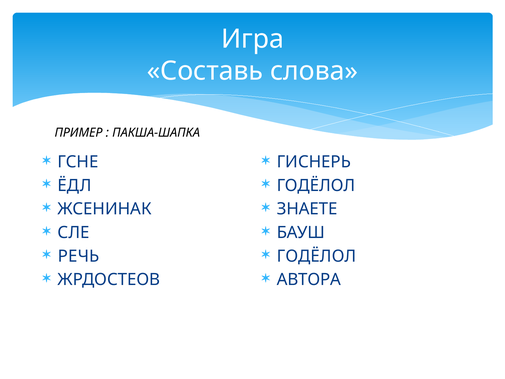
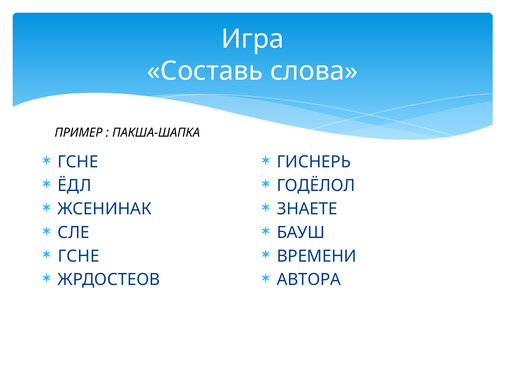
РЕЧЬ at (79, 256): РЕЧЬ -> ГСНЕ
ГОДЁЛОЛ at (317, 256): ГОДЁЛОЛ -> ВРЕМЕНИ
